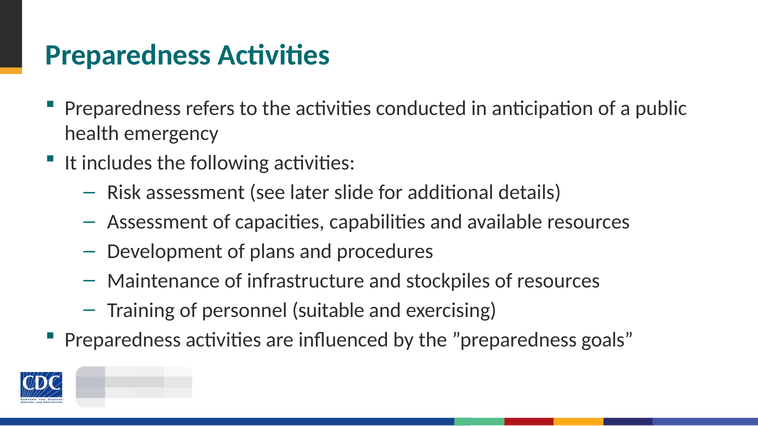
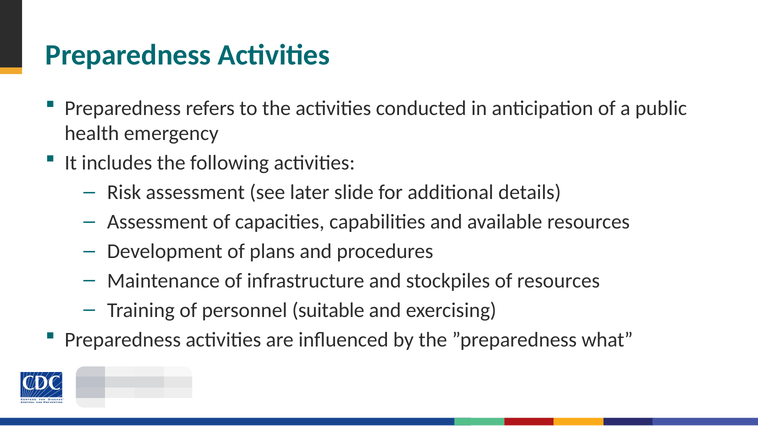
goals: goals -> what
